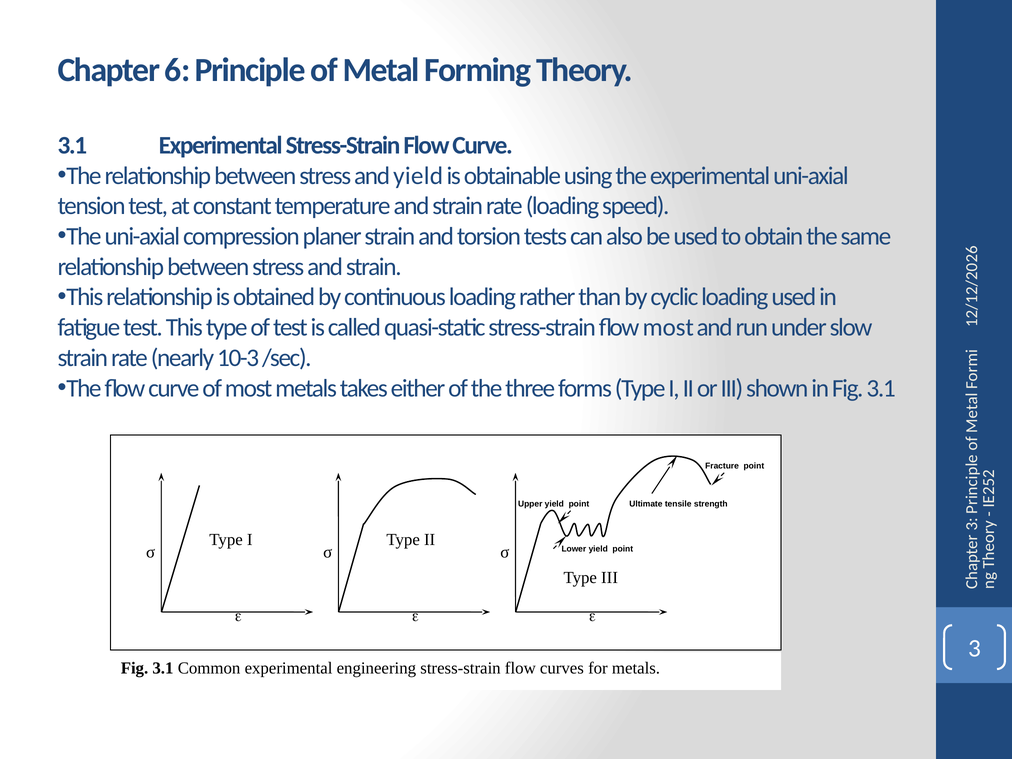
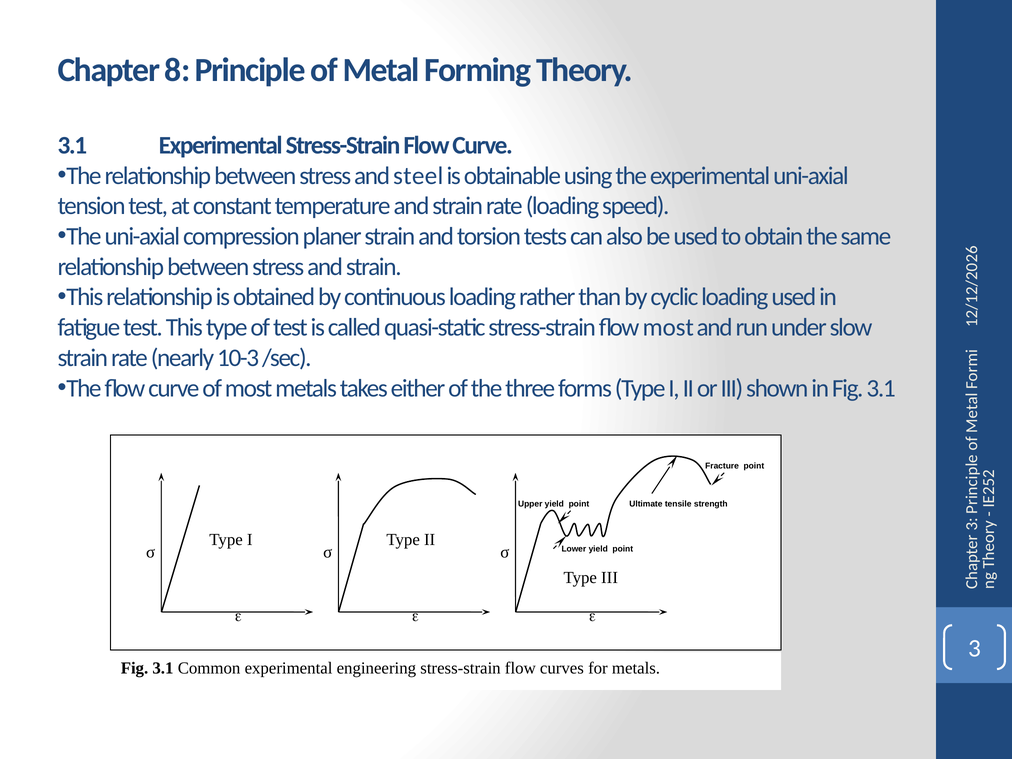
Chapter 6: 6 -> 8
and yield: yield -> steel
